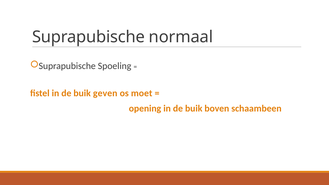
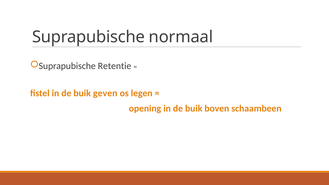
Spoeling: Spoeling -> Retentie
moet: moet -> legen
